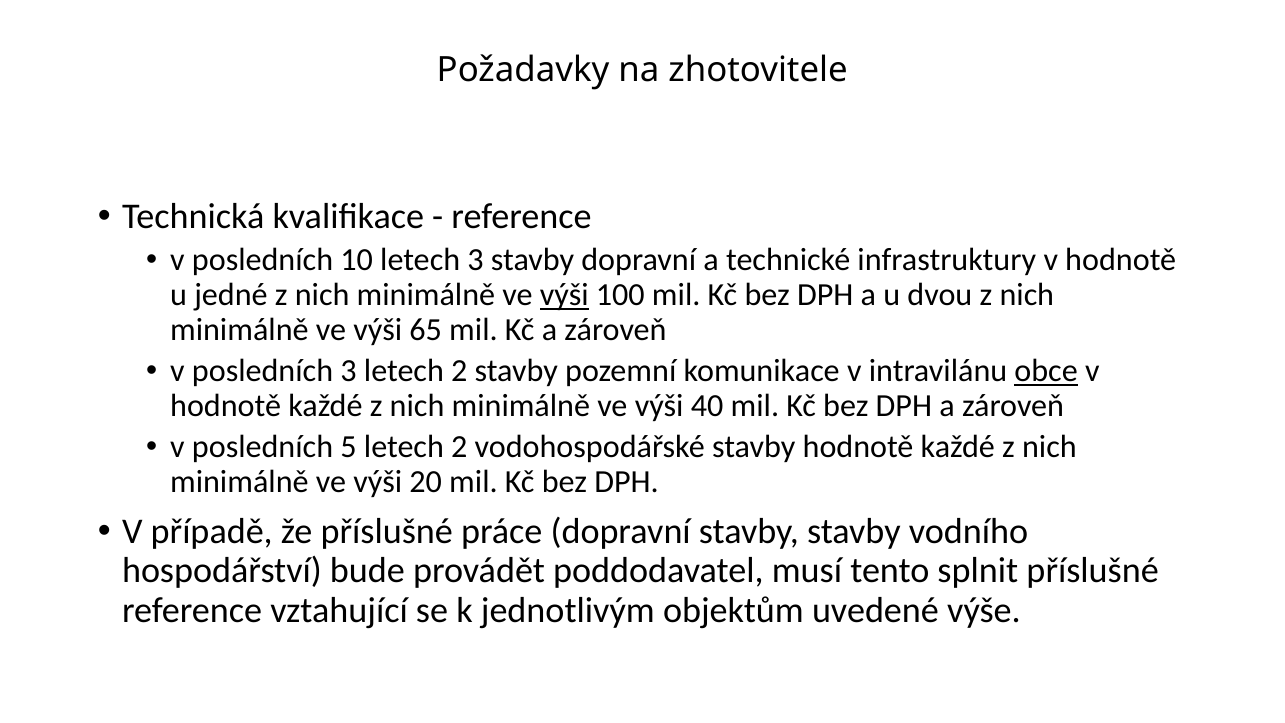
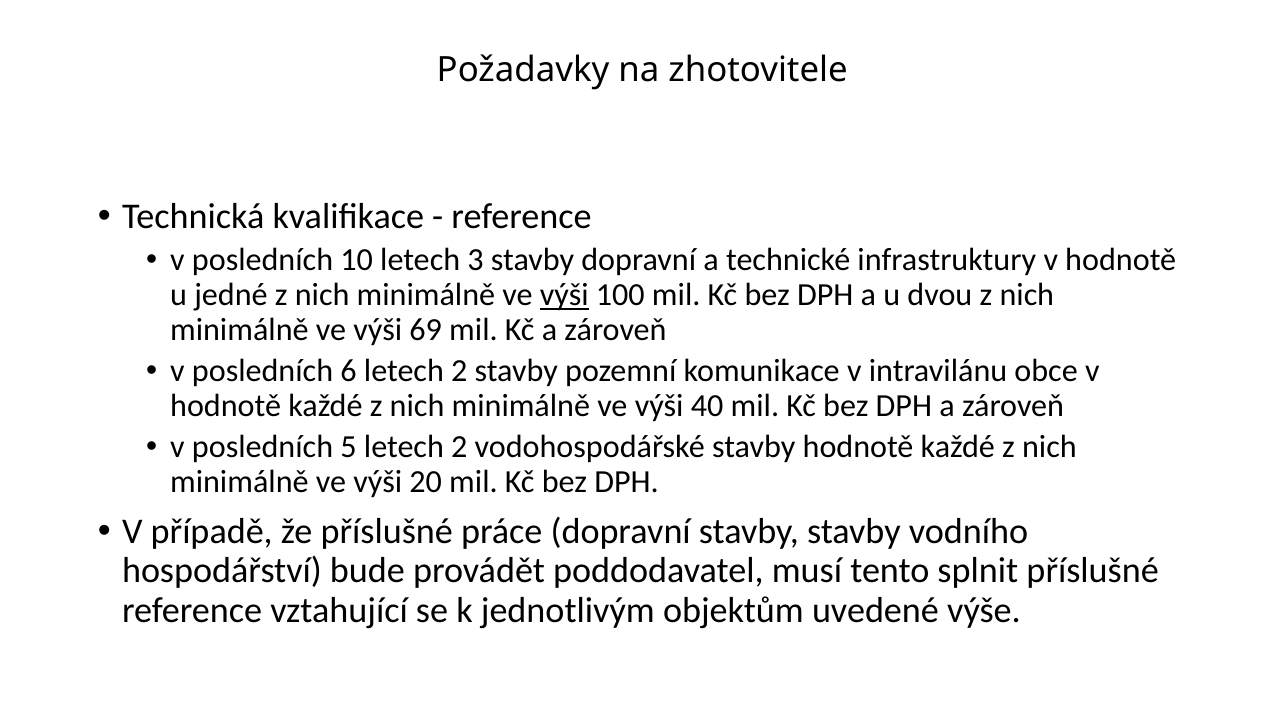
65: 65 -> 69
posledních 3: 3 -> 6
obce underline: present -> none
